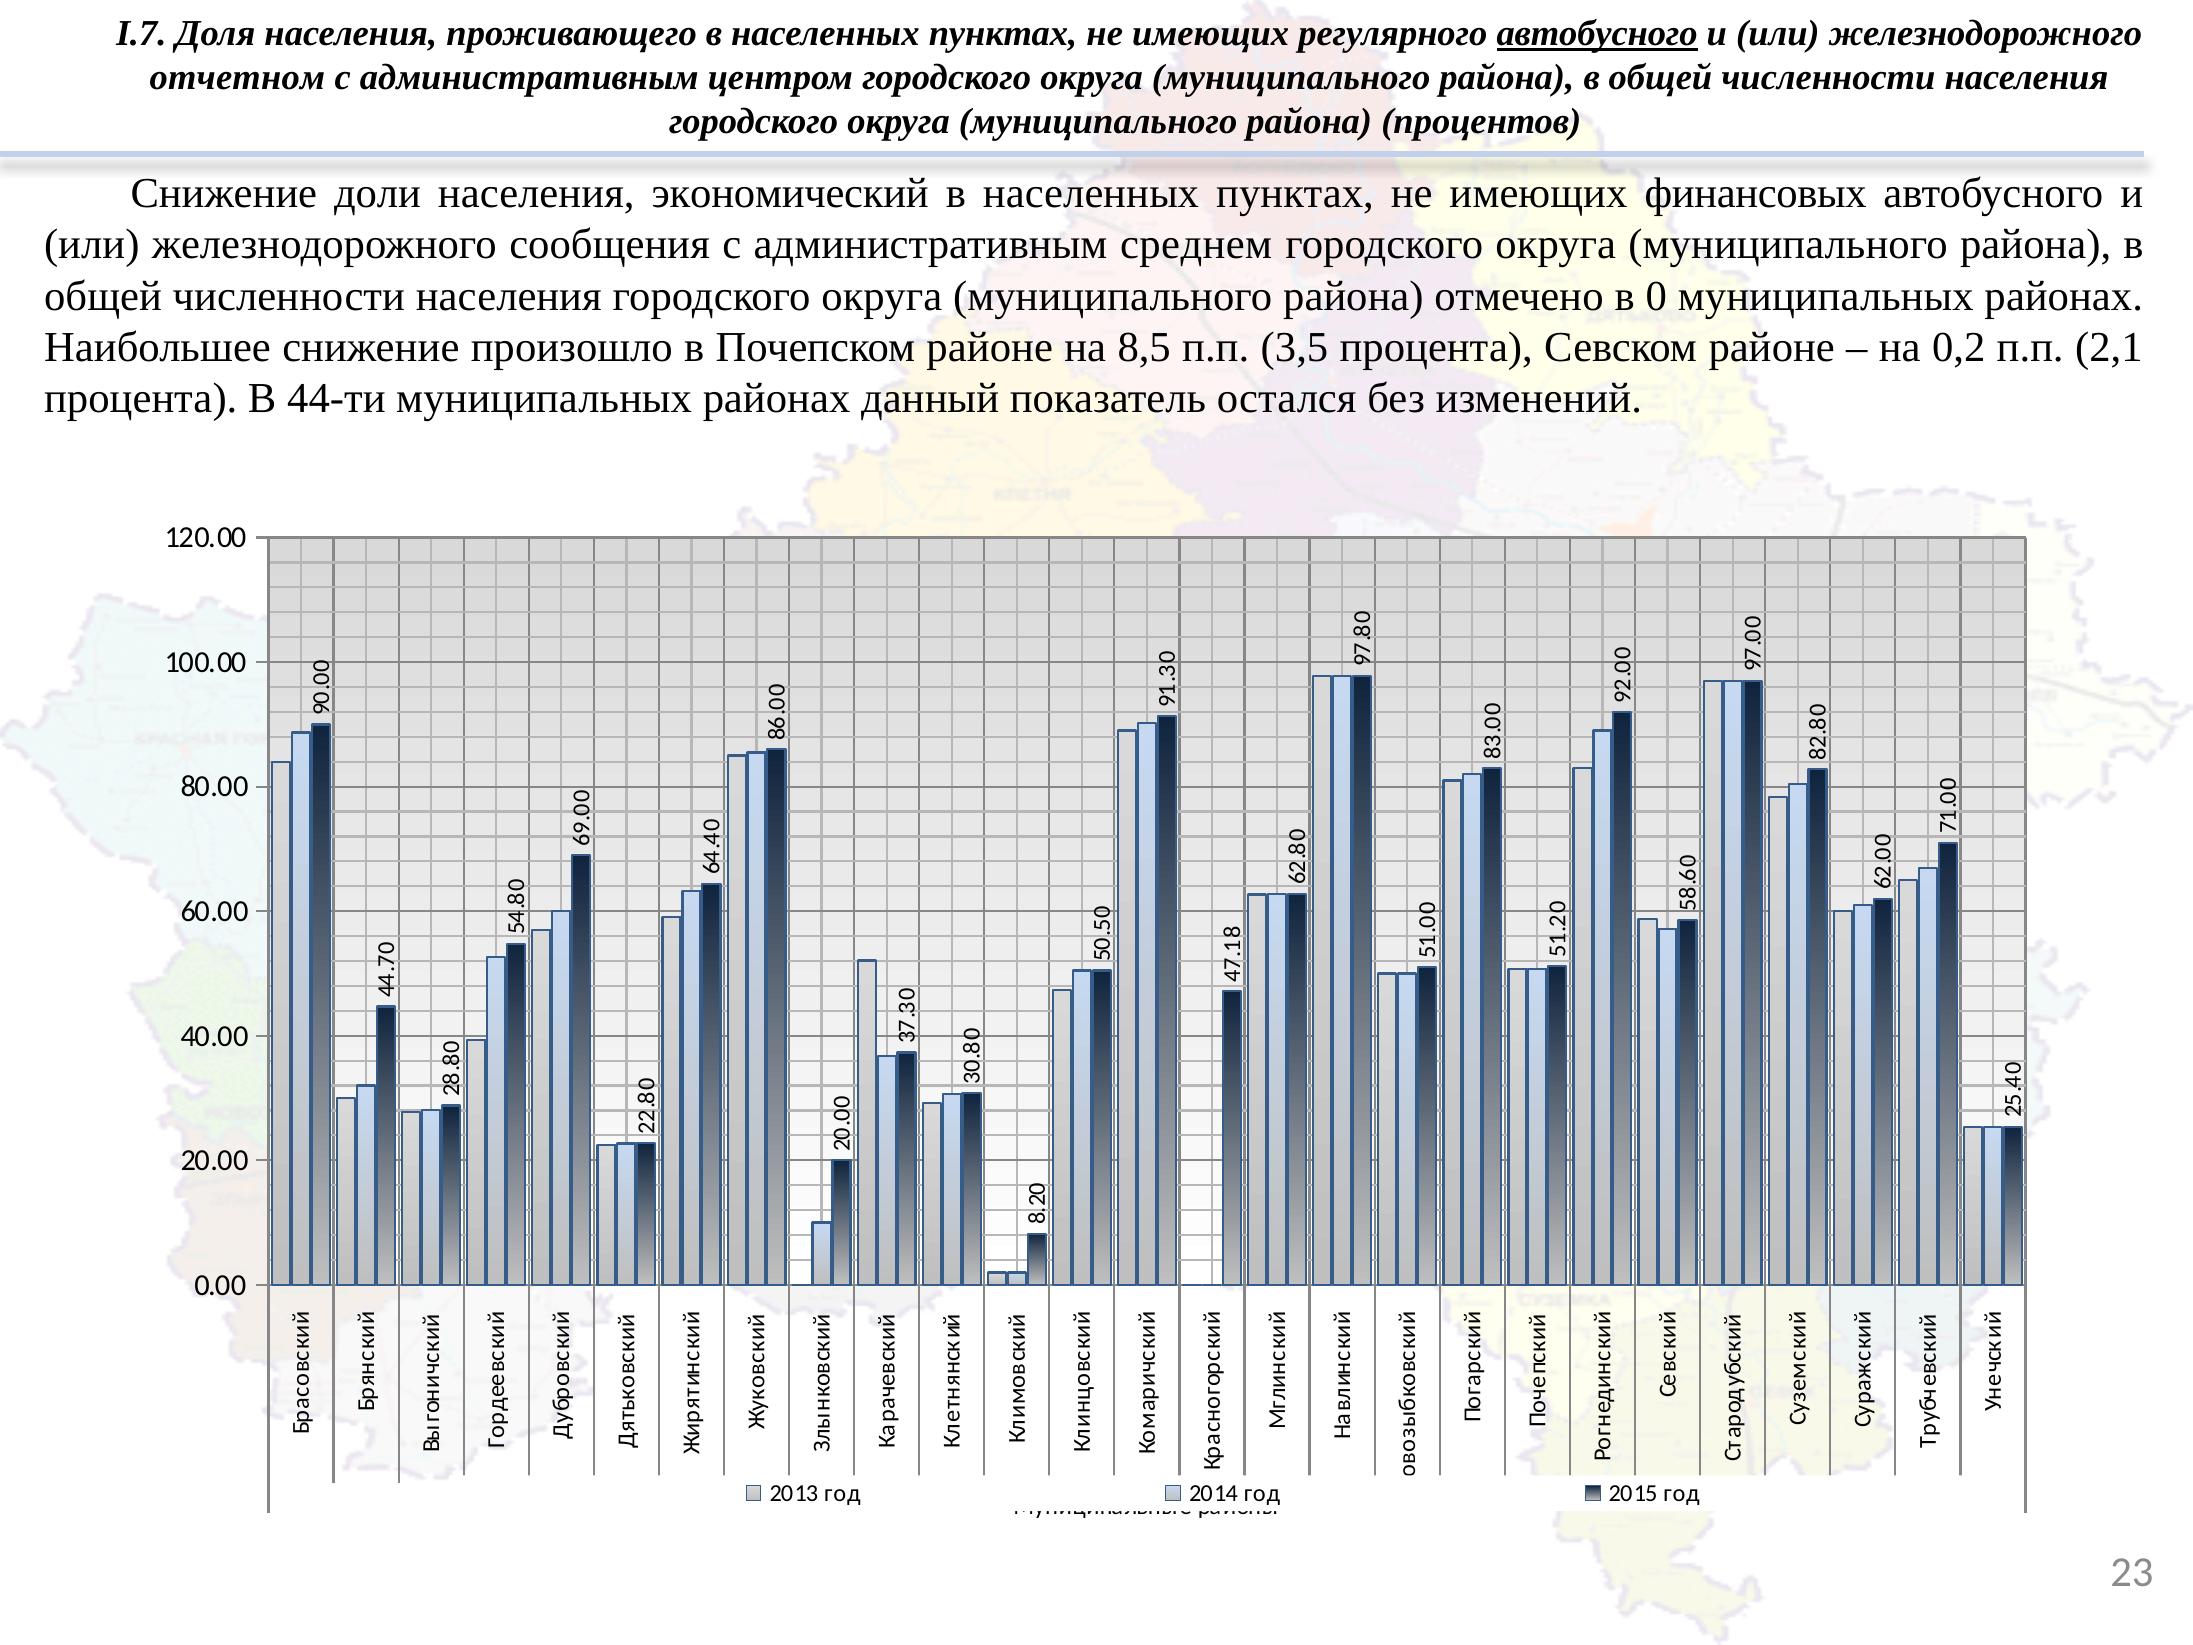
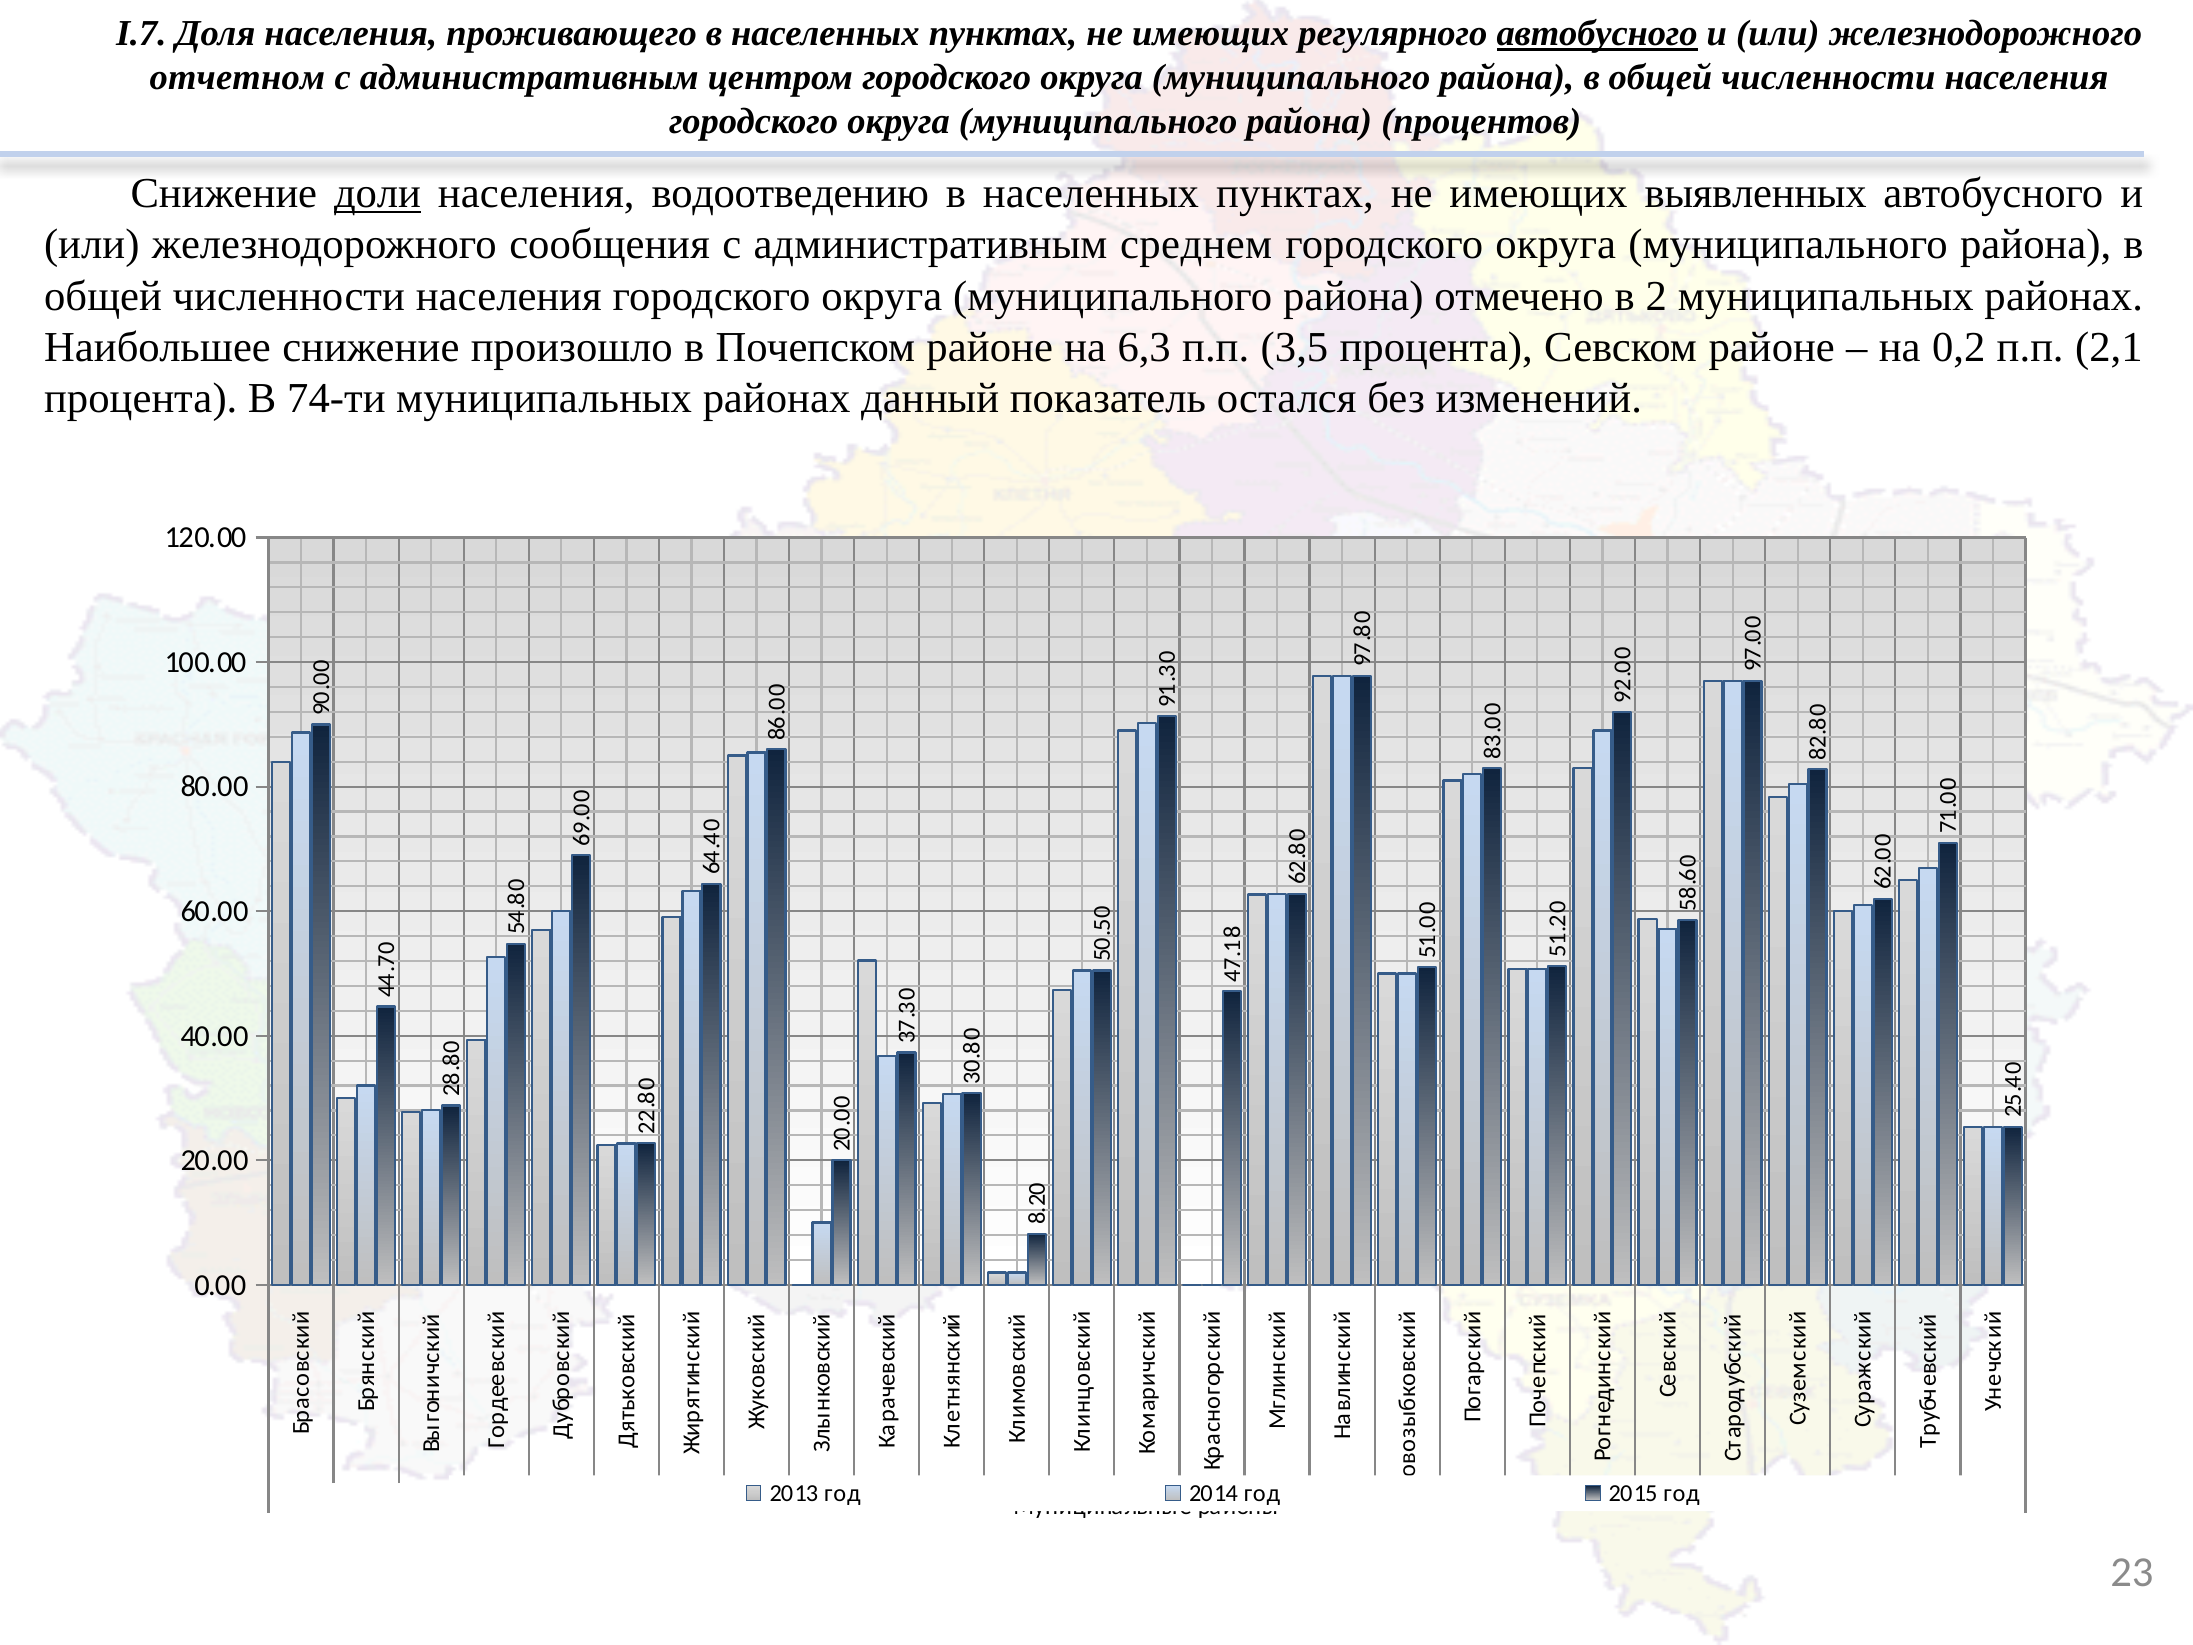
доли underline: none -> present
экономический: экономический -> водоотведению
финансовых: финансовых -> выявленных
в 0: 0 -> 2
8,5: 8,5 -> 6,3
44-ти: 44-ти -> 74-ти
